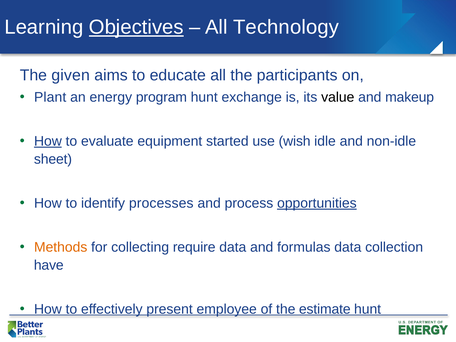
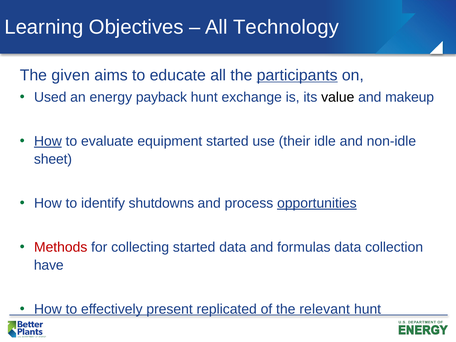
Objectives underline: present -> none
participants underline: none -> present
Plant: Plant -> Used
program: program -> payback
wish: wish -> their
processes: processes -> shutdowns
Methods colour: orange -> red
collecting require: require -> started
employee: employee -> replicated
estimate: estimate -> relevant
